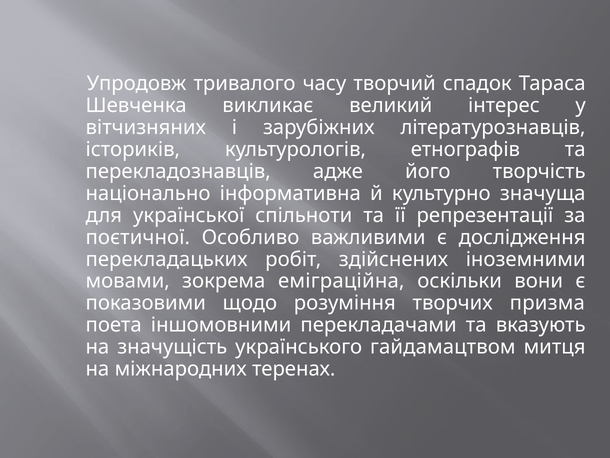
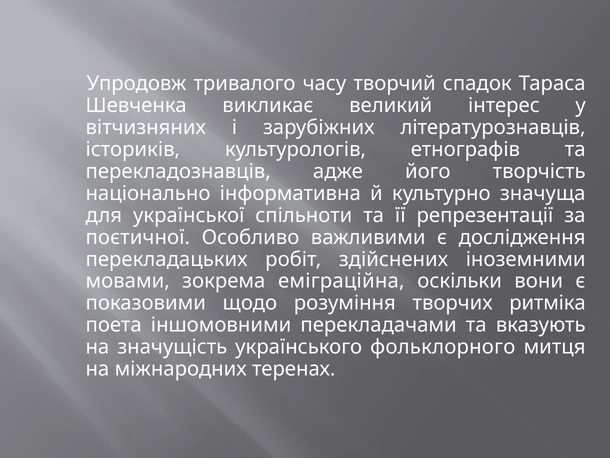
призма: призма -> ритміка
гайдамацтвом: гайдамацтвом -> фольклорного
